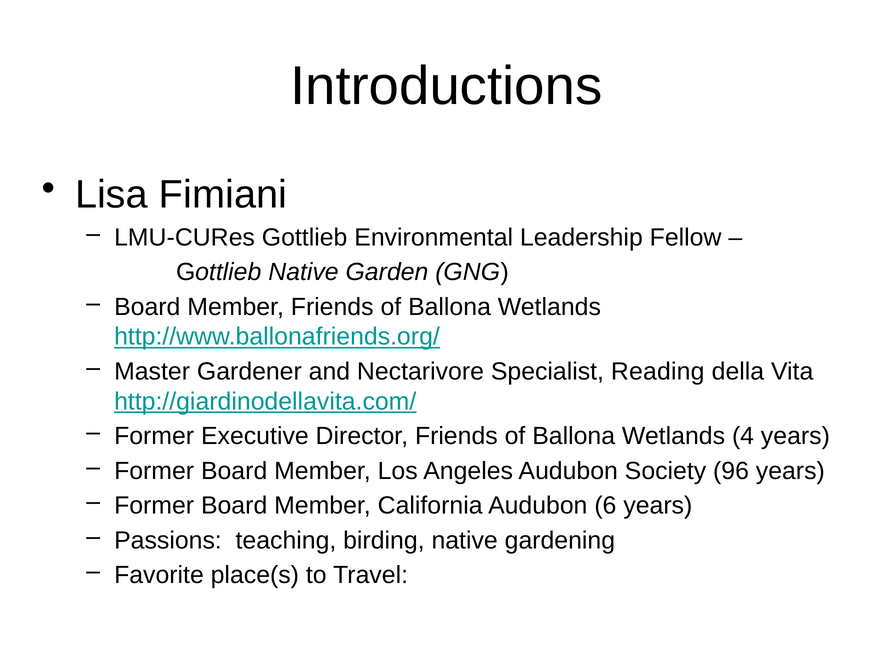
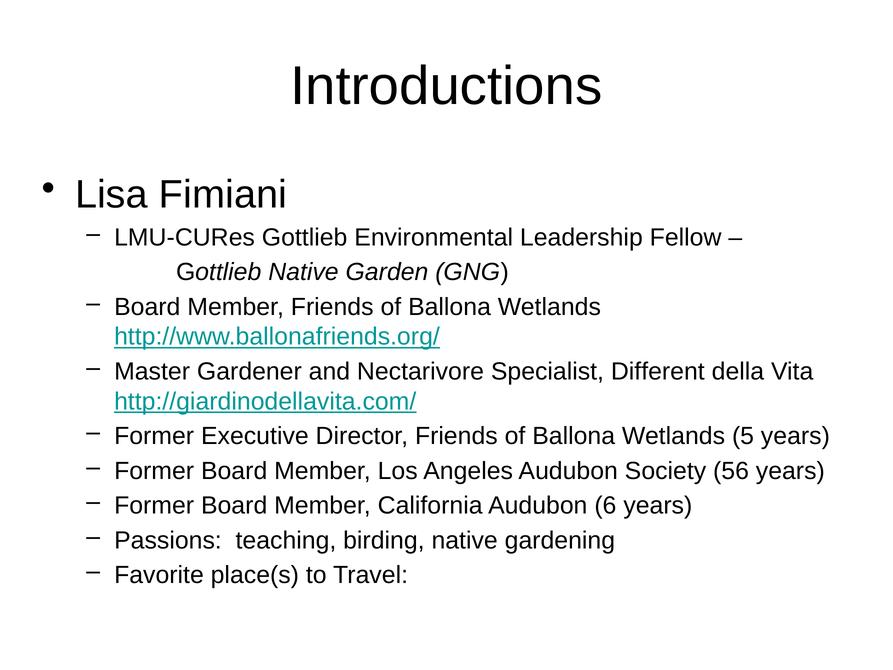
Reading: Reading -> Different
4: 4 -> 5
96: 96 -> 56
